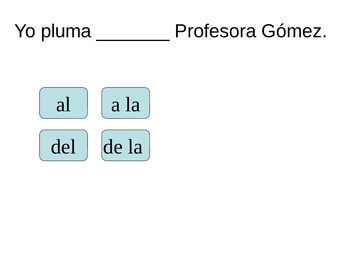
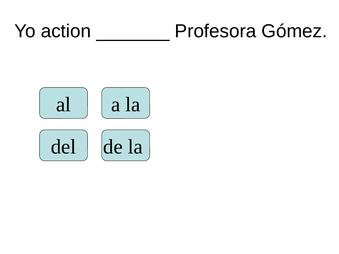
pluma: pluma -> action
